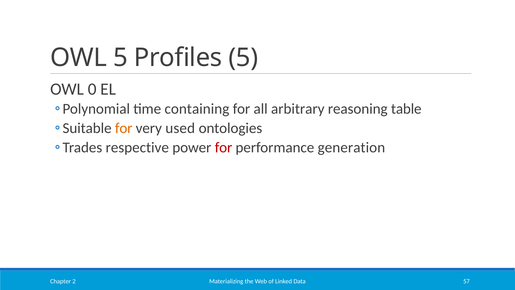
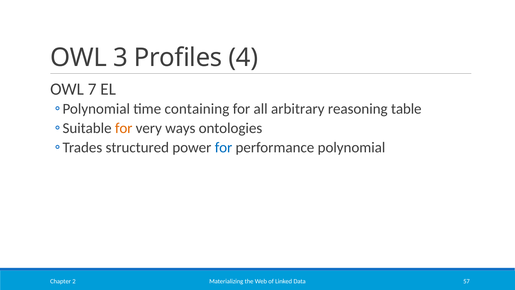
OWL 5: 5 -> 3
Profiles 5: 5 -> 4
0: 0 -> 7
used: used -> ways
respective: respective -> structured
for at (224, 147) colour: red -> blue
generation: generation -> polynomial
